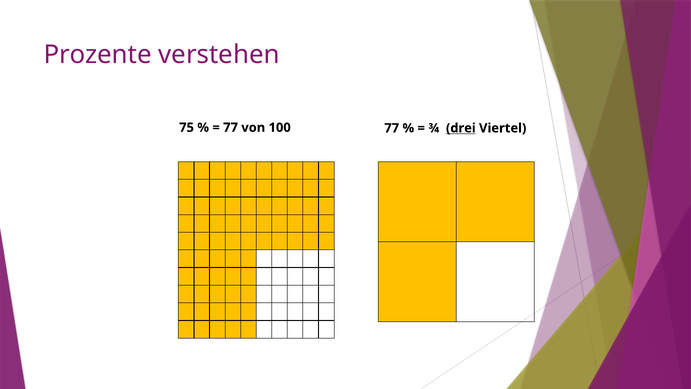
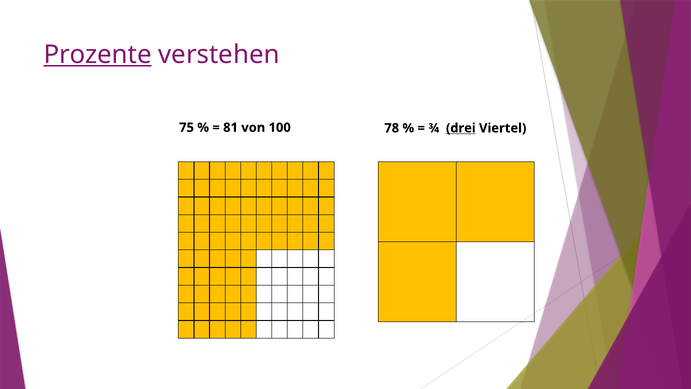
Prozente underline: none -> present
77 at (231, 127): 77 -> 81
100 77: 77 -> 78
